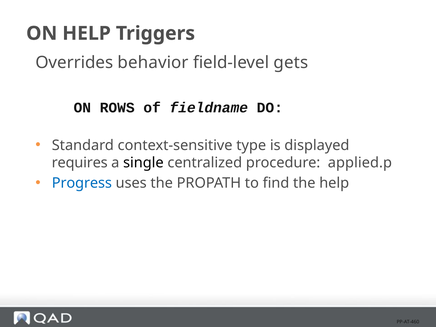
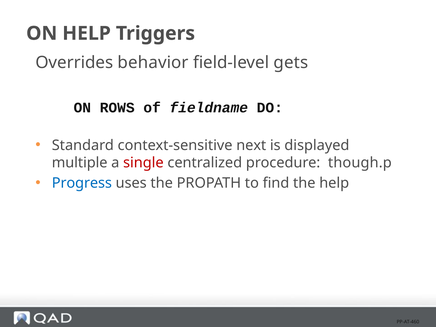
type: type -> next
requires: requires -> multiple
single colour: black -> red
applied.p: applied.p -> though.p
